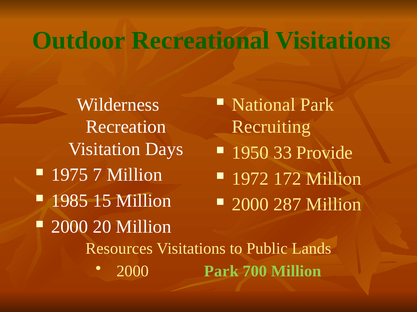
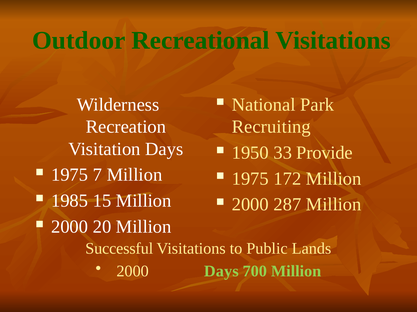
1972 at (250, 179): 1972 -> 1975
Resources: Resources -> Successful
2000 Park: Park -> Days
